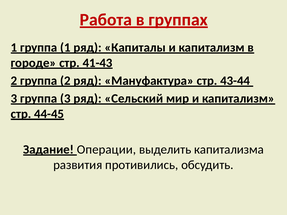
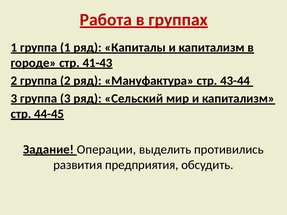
капитализма: капитализма -> противились
противились: противились -> предприятия
